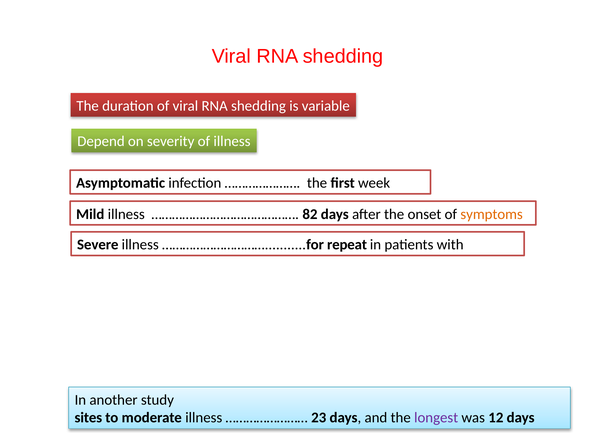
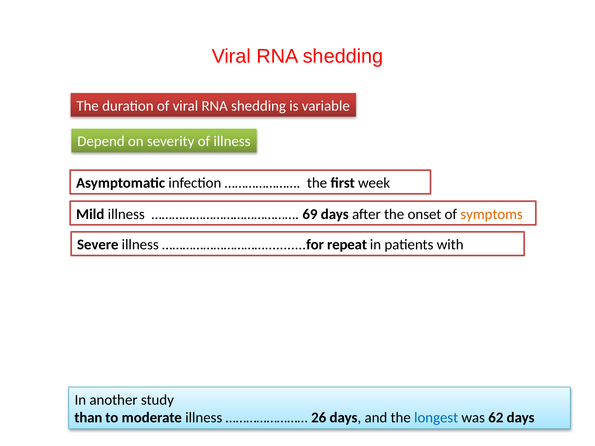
82: 82 -> 69
sites: sites -> than
23: 23 -> 26
longest colour: purple -> blue
12: 12 -> 62
